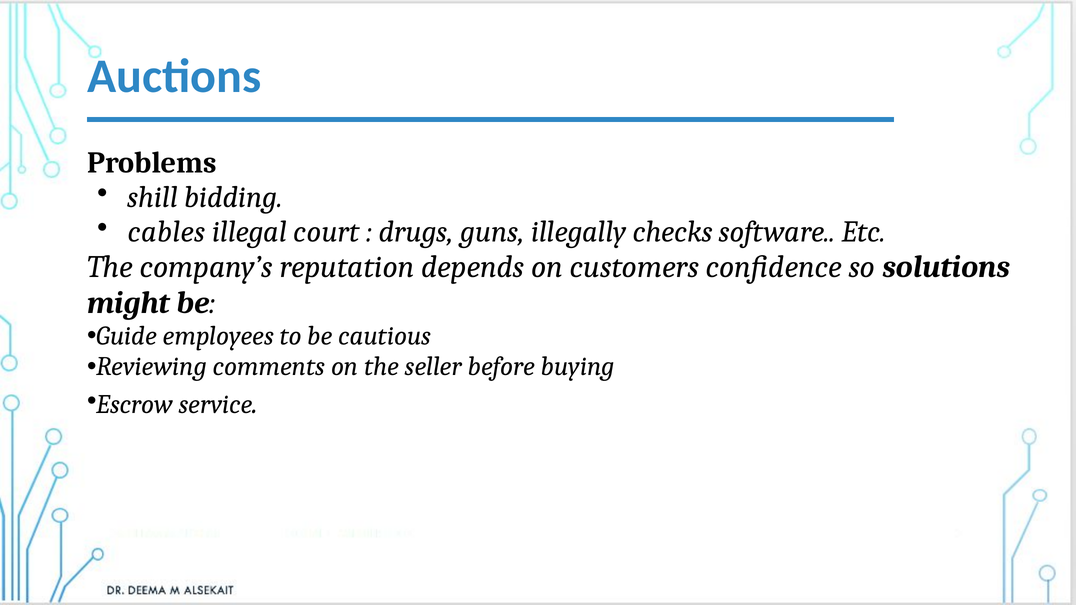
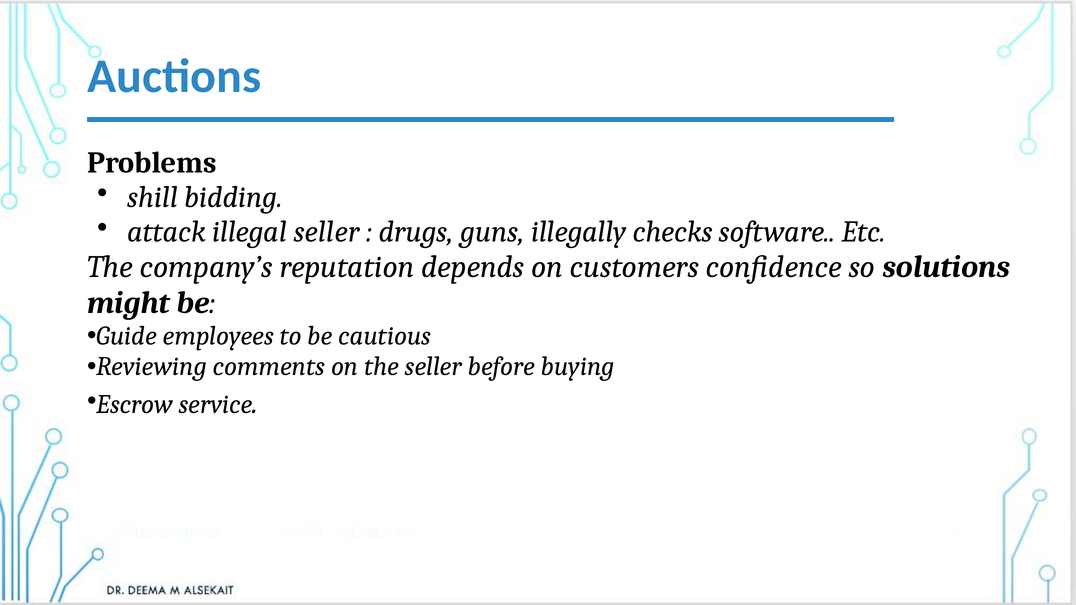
cables: cables -> attack
illegal court: court -> seller
